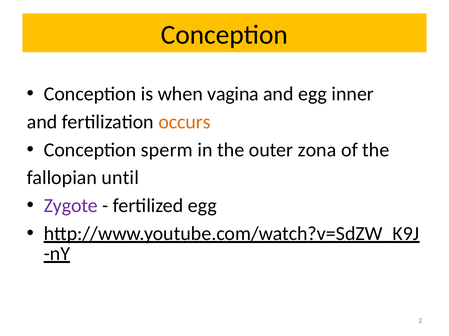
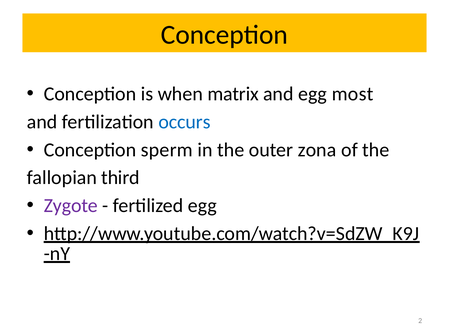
vagina: vagina -> matrix
inner: inner -> most
occurs colour: orange -> blue
until: until -> third
